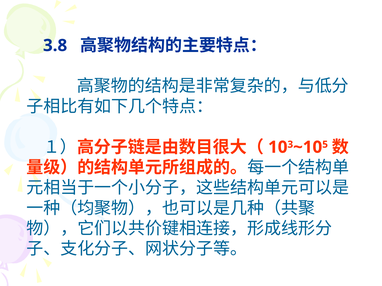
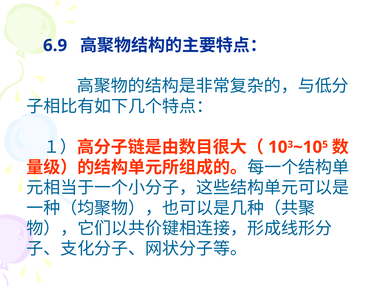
3.8: 3.8 -> 6.9
